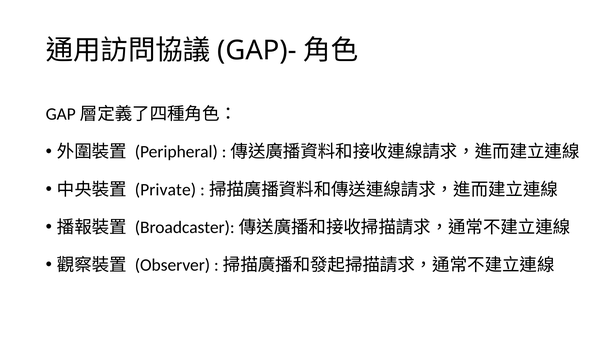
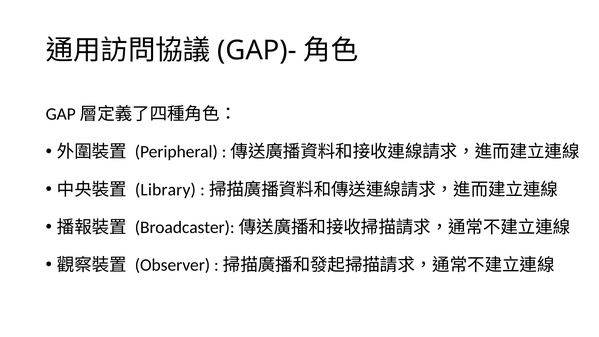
Private: Private -> Library
